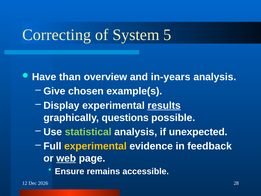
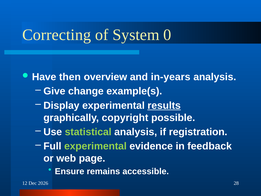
5: 5 -> 0
than: than -> then
chosen: chosen -> change
questions: questions -> copyright
unexpected: unexpected -> registration
experimental at (95, 146) colour: yellow -> light green
web underline: present -> none
